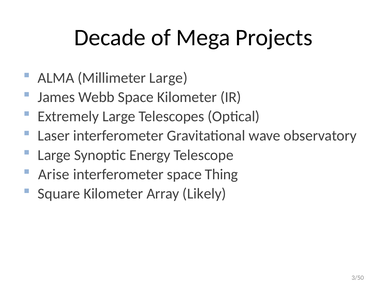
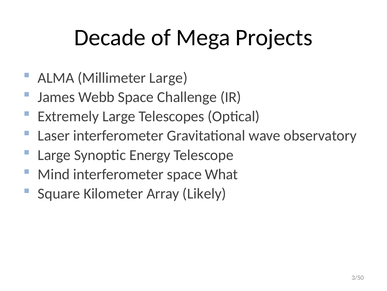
Space Kilometer: Kilometer -> Challenge
Arise: Arise -> Mind
Thing: Thing -> What
